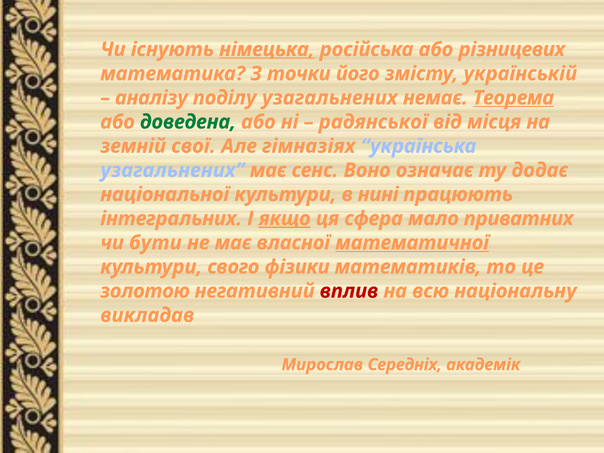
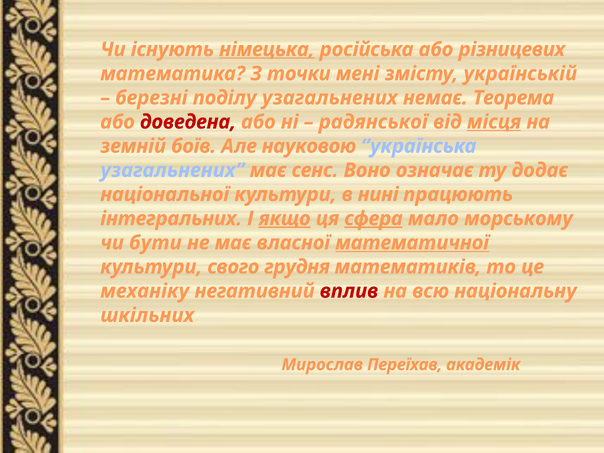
його: його -> мені
аналізу: аналізу -> березні
Теорема underline: present -> none
доведена colour: green -> red
місця underline: none -> present
свої: свої -> боїв
гімназіях: гімназіях -> науковою
сфера underline: none -> present
приватних: приватних -> морському
фізики: фізики -> грудня
золотою: золотою -> механіку
викладав: викладав -> шкільних
Середніх: Середніх -> Переїхав
